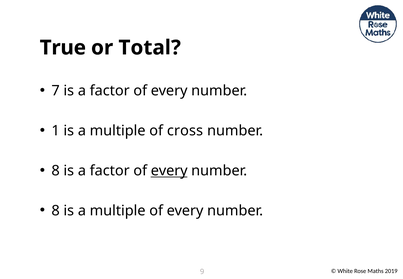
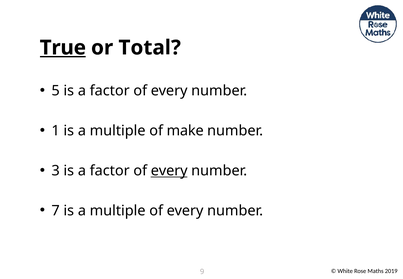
True underline: none -> present
7: 7 -> 5
cross: cross -> make
8 at (56, 171): 8 -> 3
8 at (56, 211): 8 -> 7
